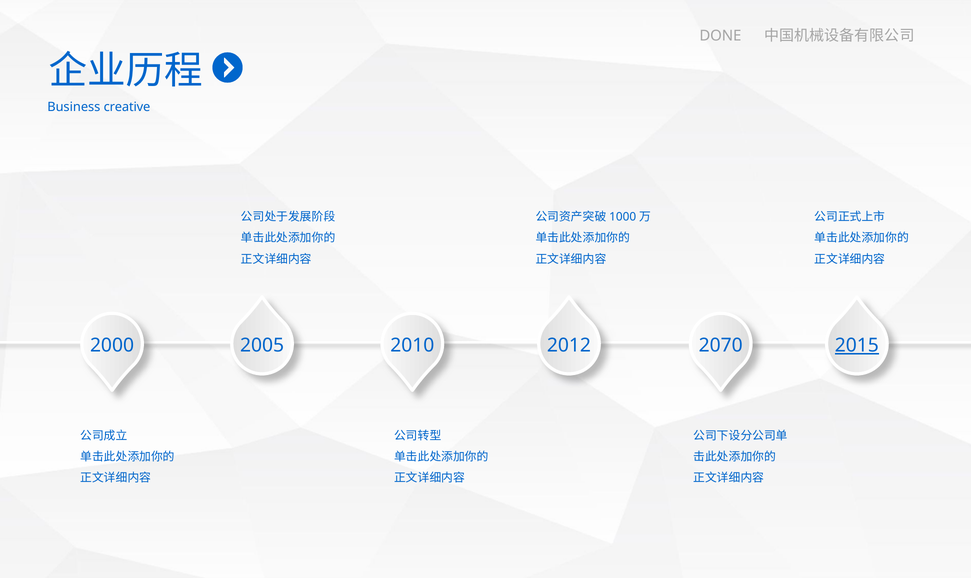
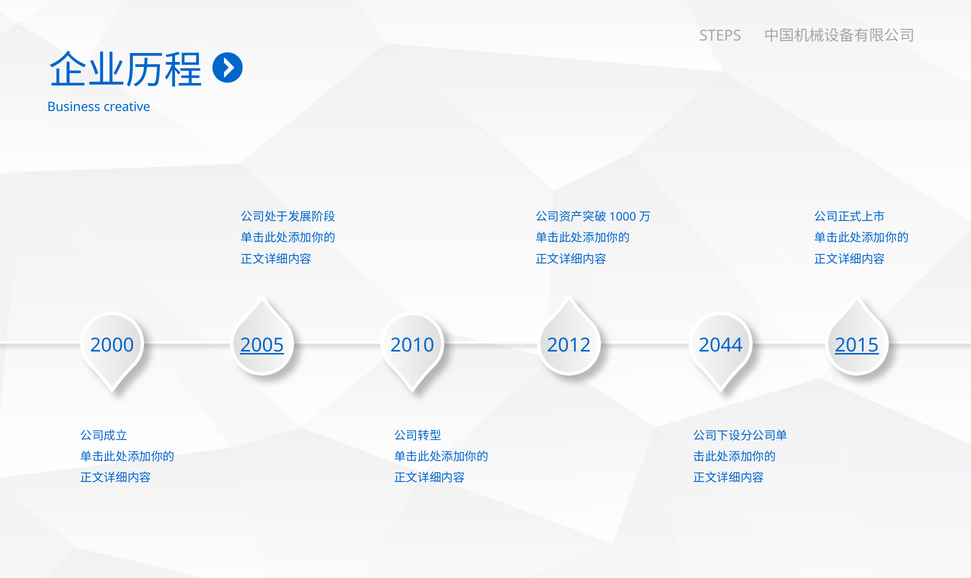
DONE: DONE -> STEPS
2005 underline: none -> present
2070: 2070 -> 2044
